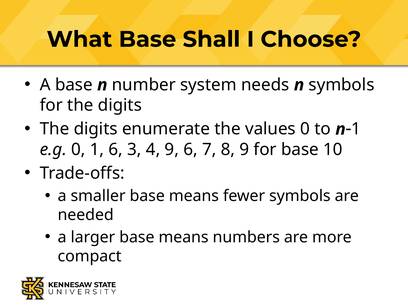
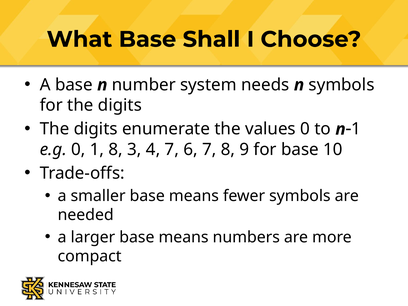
1 6: 6 -> 8
4 9: 9 -> 7
